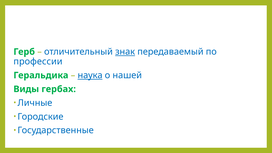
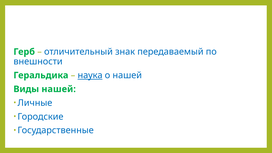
знак underline: present -> none
профессии: профессии -> внешности
Виды гербах: гербах -> нашей
